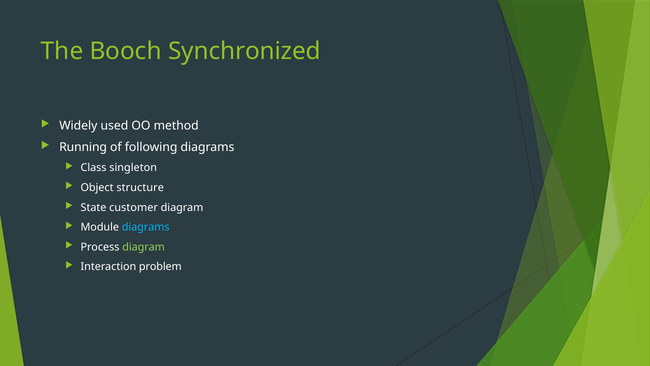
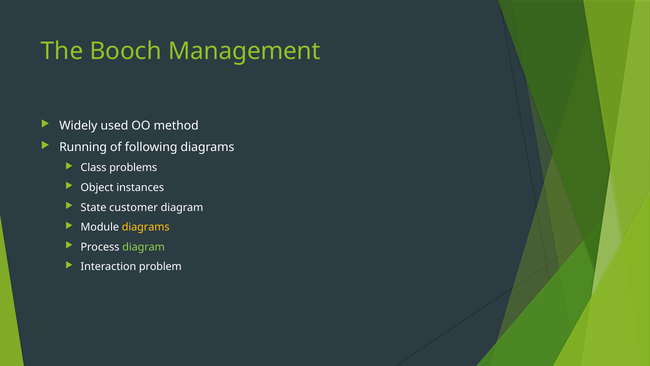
Synchronized: Synchronized -> Management
singleton: singleton -> problems
structure: structure -> instances
diagrams at (146, 227) colour: light blue -> yellow
